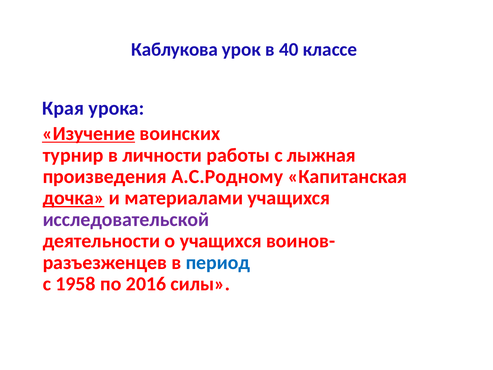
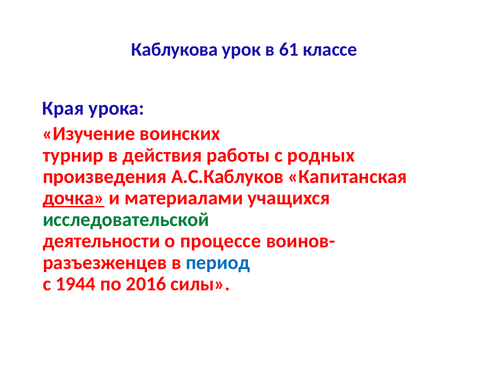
40: 40 -> 61
Изучение underline: present -> none
личности: личности -> действия
лыжная: лыжная -> родных
А.С.Родному: А.С.Родному -> А.С.Каблуков
исследовательской colour: purple -> green
о учащихся: учащихся -> процессе
1958: 1958 -> 1944
